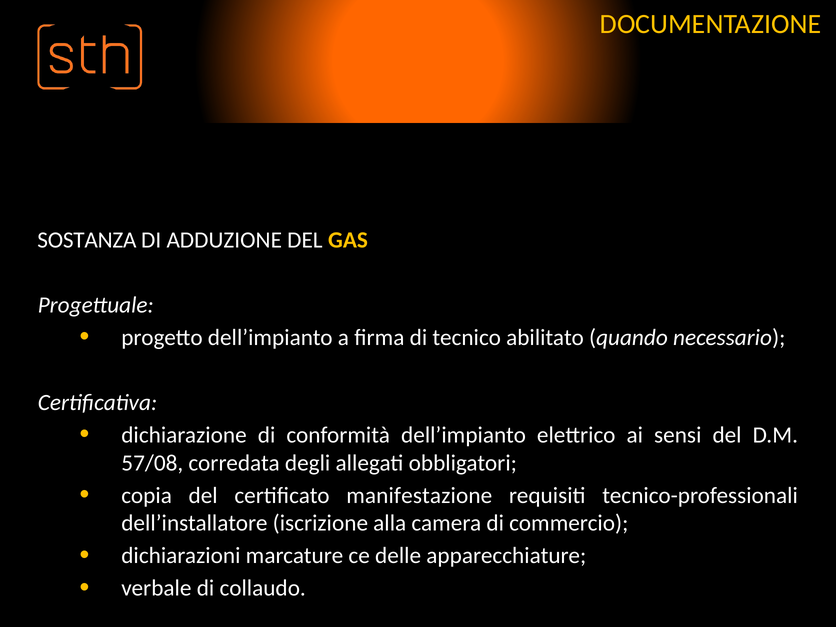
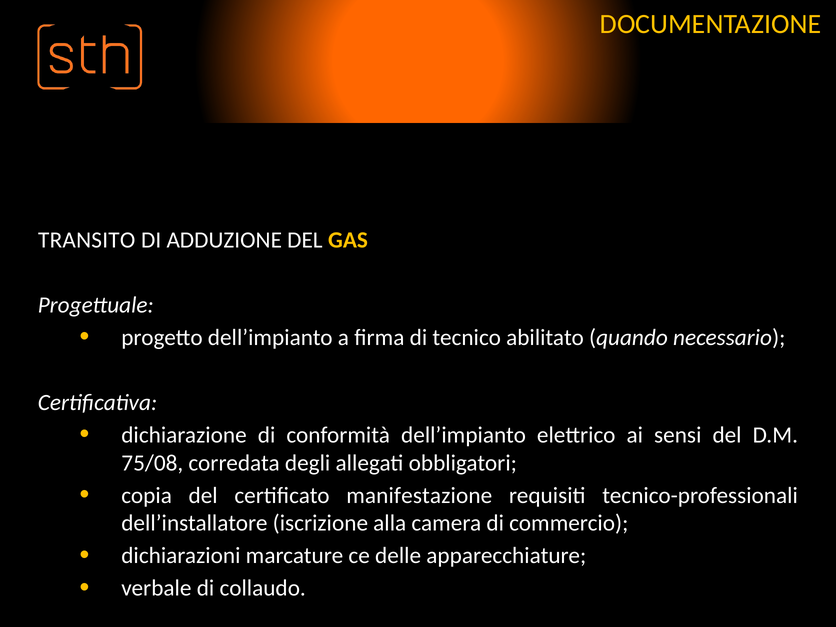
SOSTANZA: SOSTANZA -> TRANSITO
57/08: 57/08 -> 75/08
